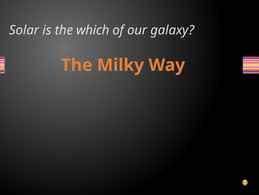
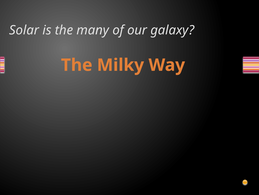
which: which -> many
